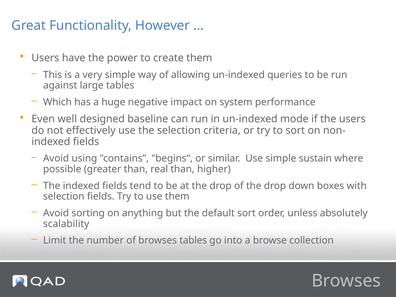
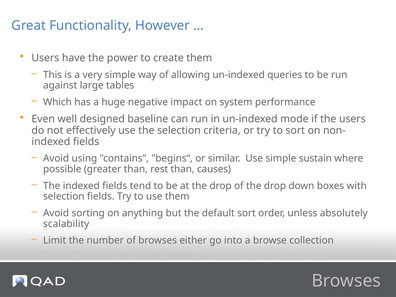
real: real -> rest
higher: higher -> causes
browses tables: tables -> either
